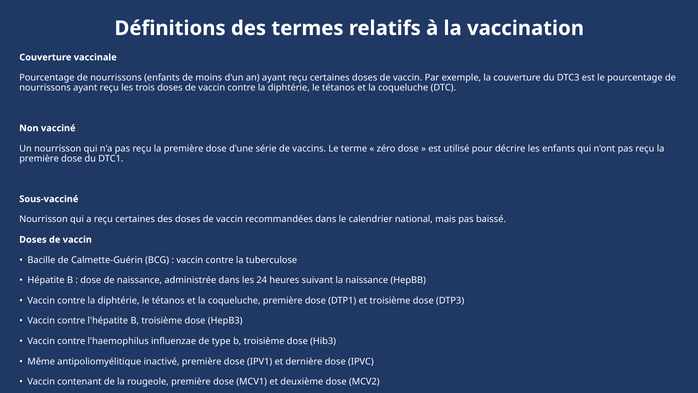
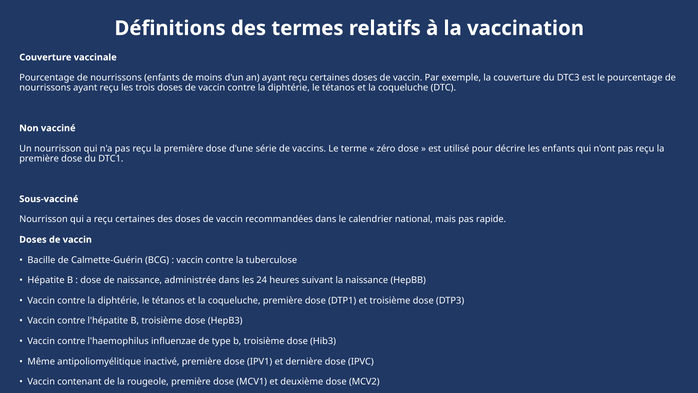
baissé: baissé -> rapide
